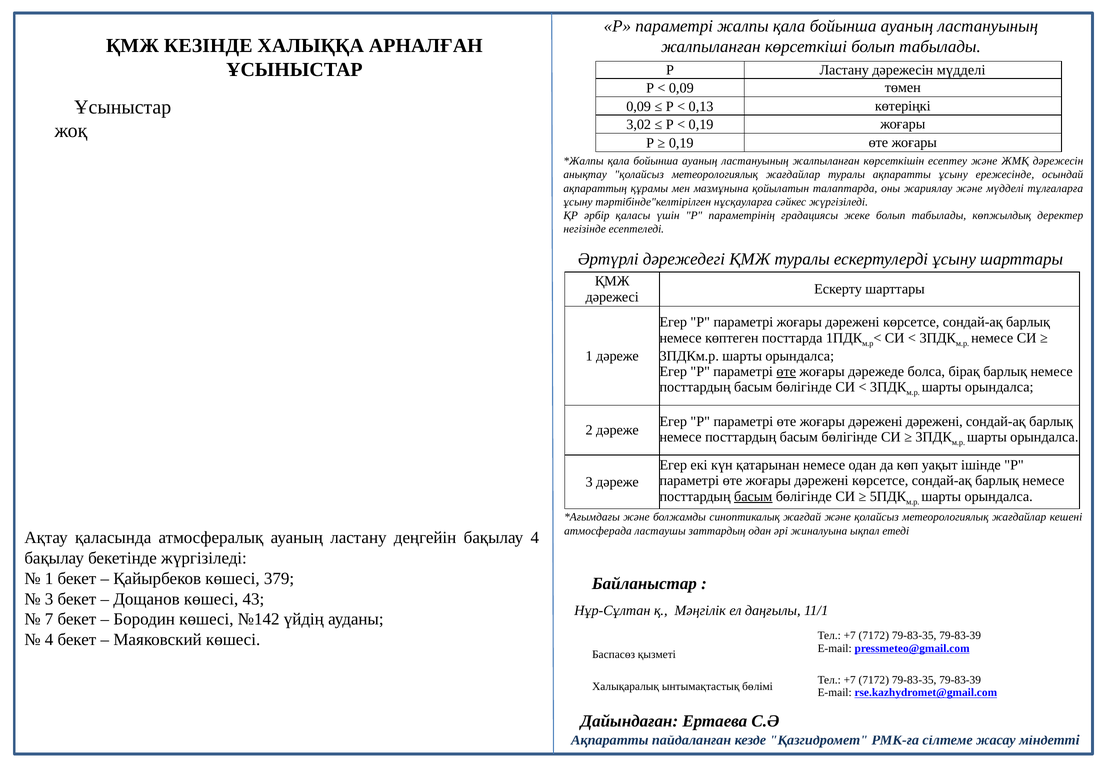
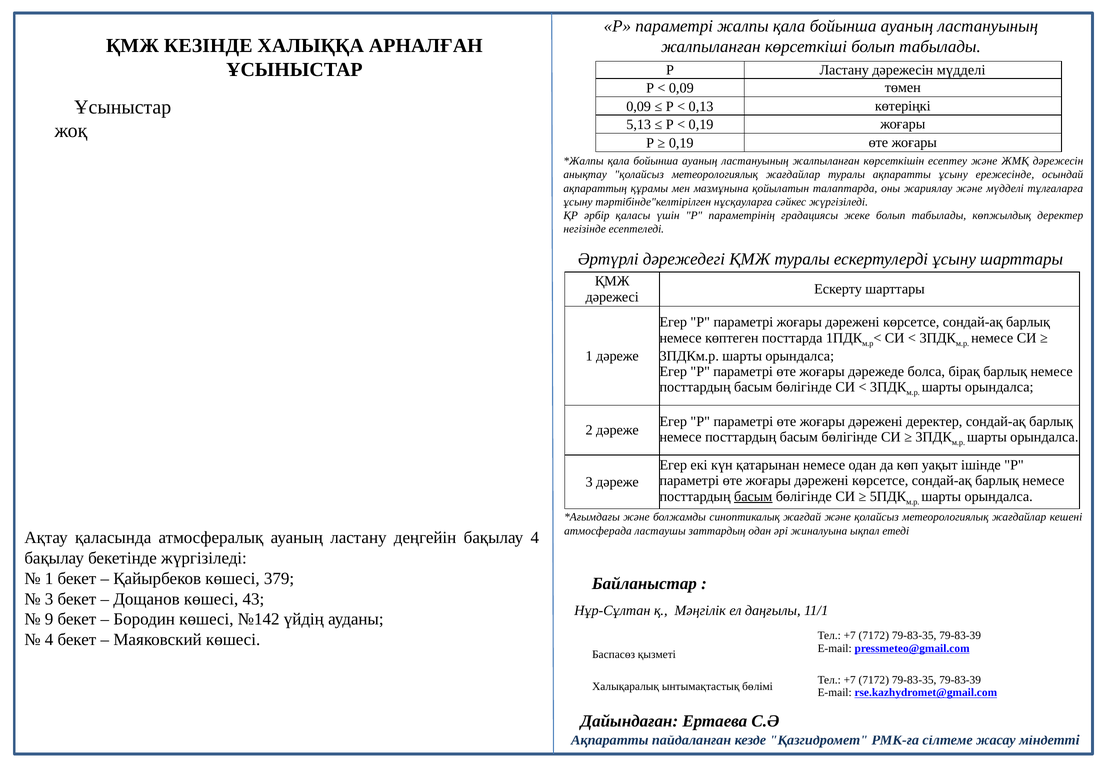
3,02: 3,02 -> 5,13
өте at (786, 371) underline: present -> none
дәрежені дәрежені: дәрежені -> деректер
7: 7 -> 9
